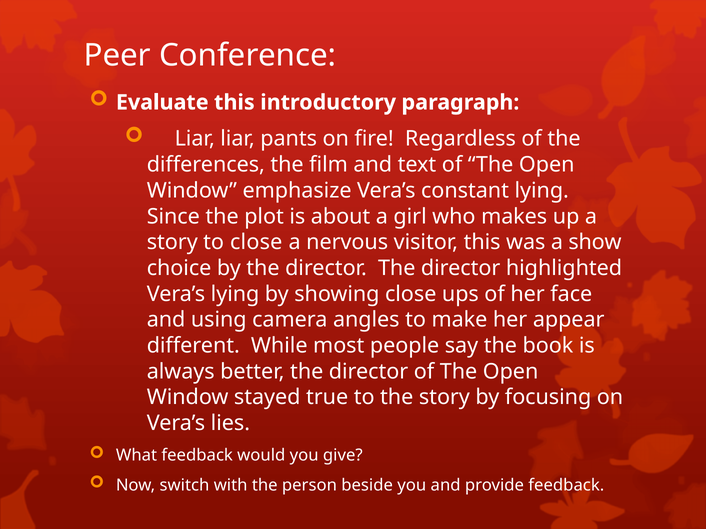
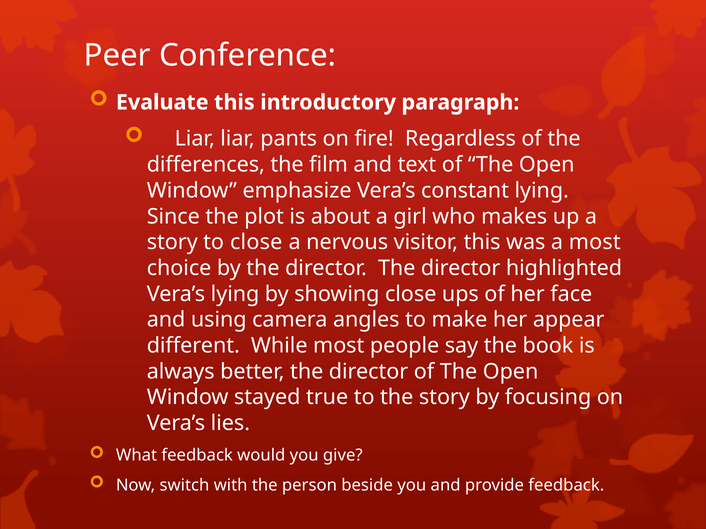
a show: show -> most
